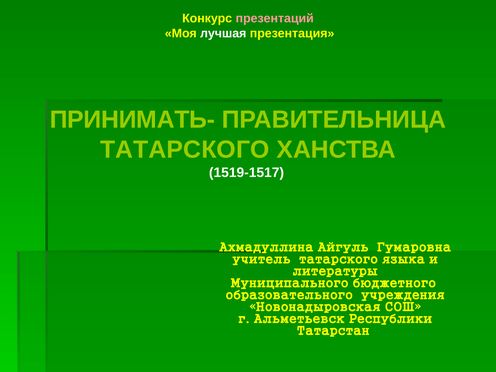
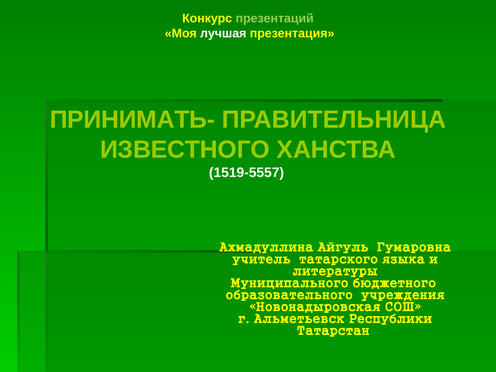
презентаций colour: pink -> light green
ТАТАРСКОГО at (185, 150): ТАТАРСКОГО -> ИЗВЕСТНОГО
1519-1517: 1519-1517 -> 1519-5557
